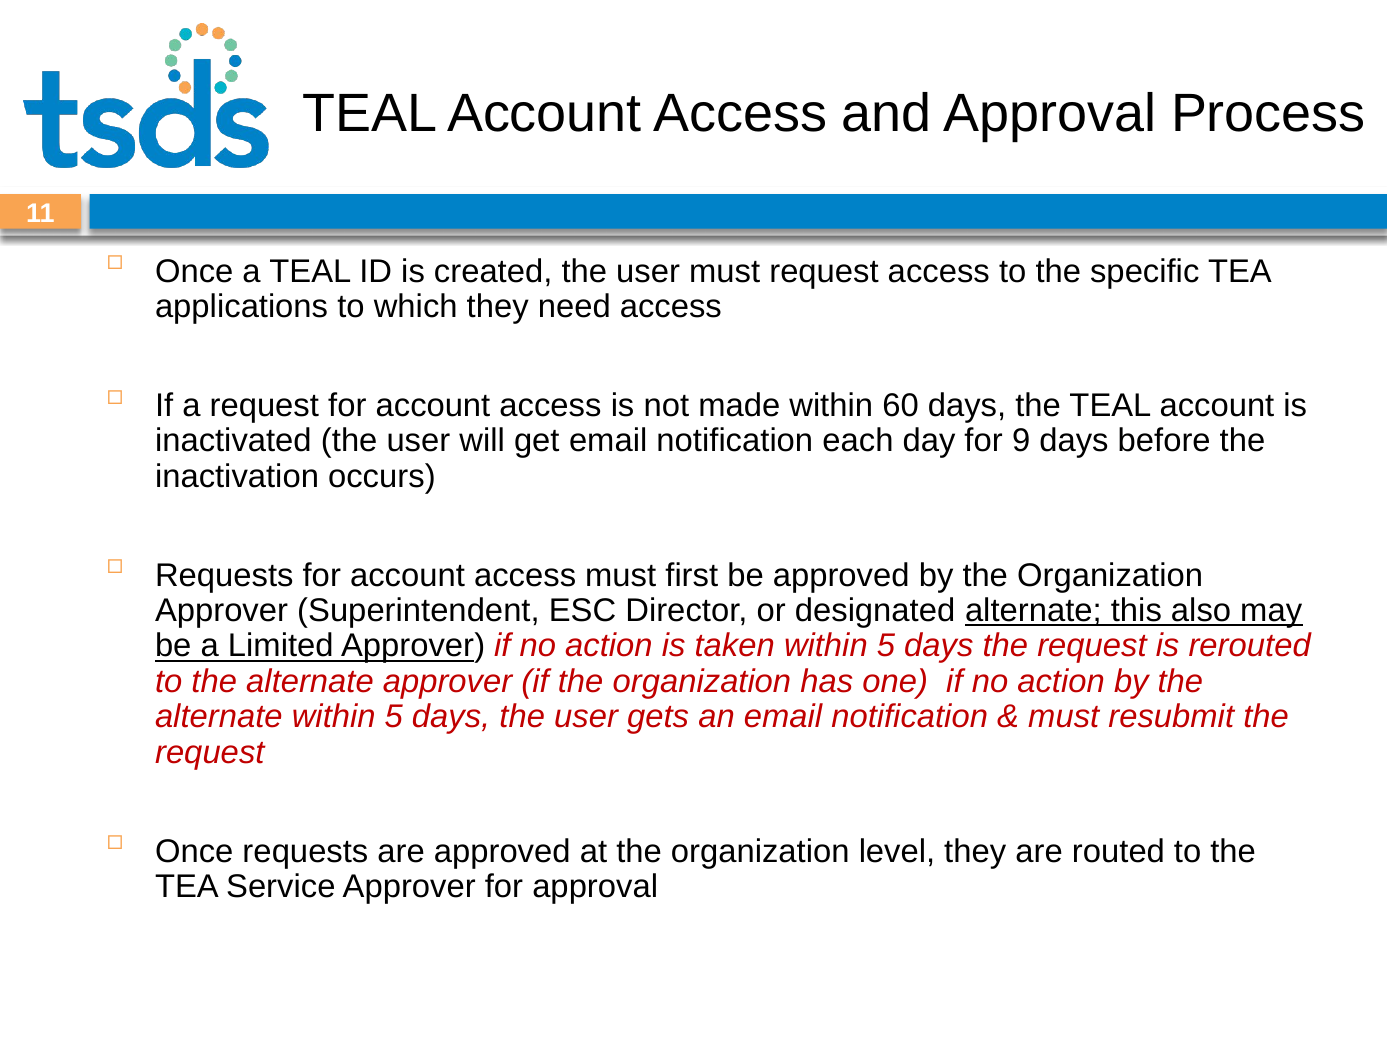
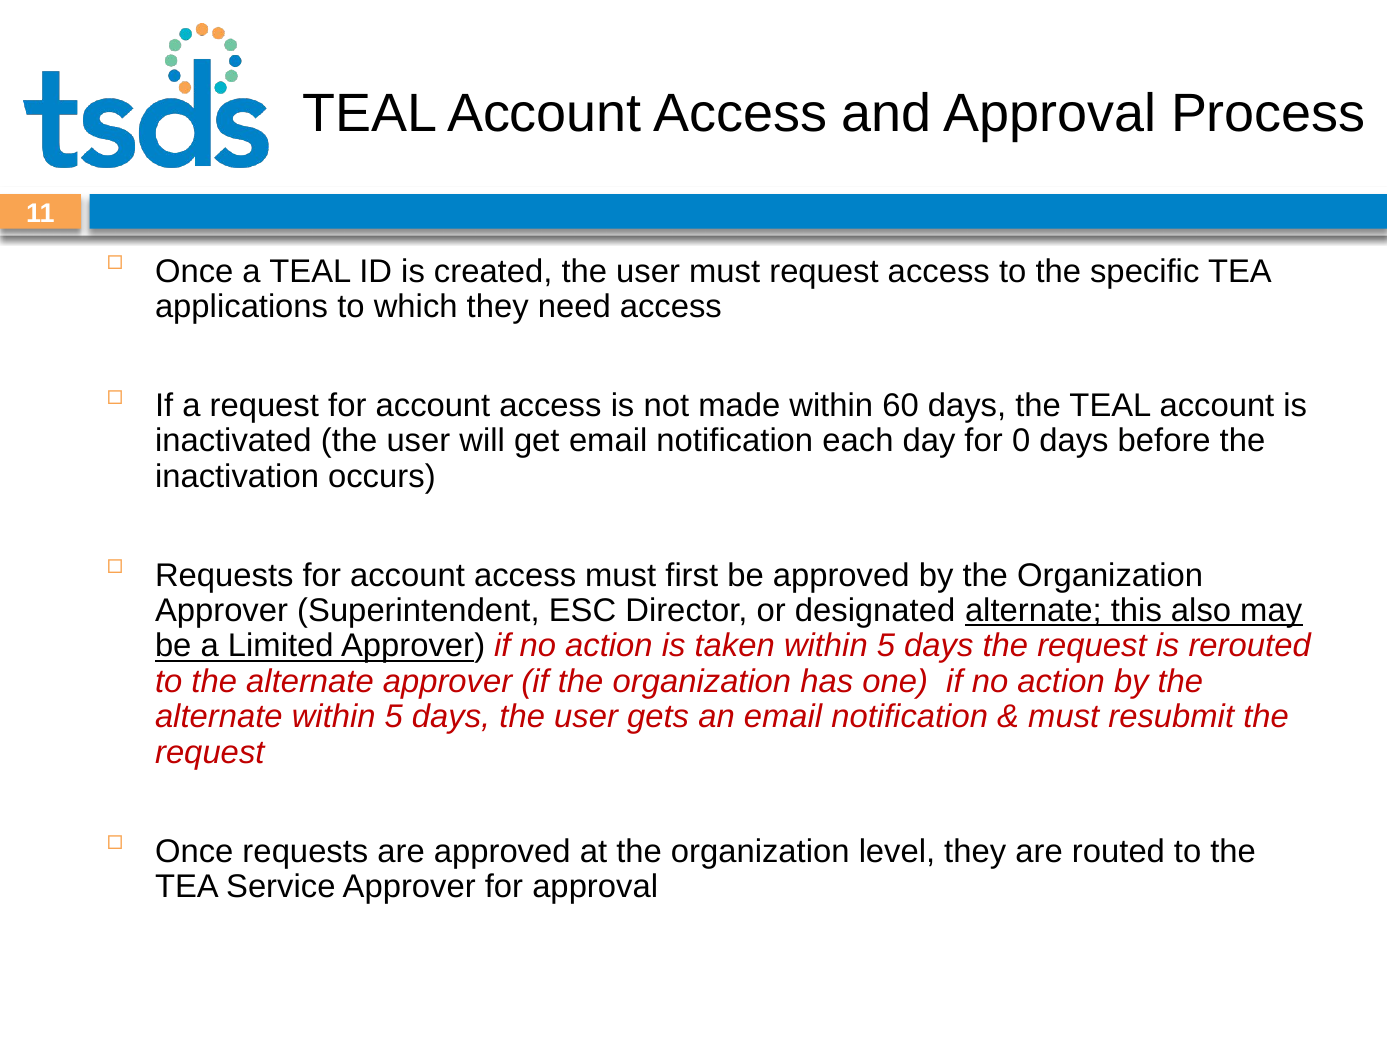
9: 9 -> 0
